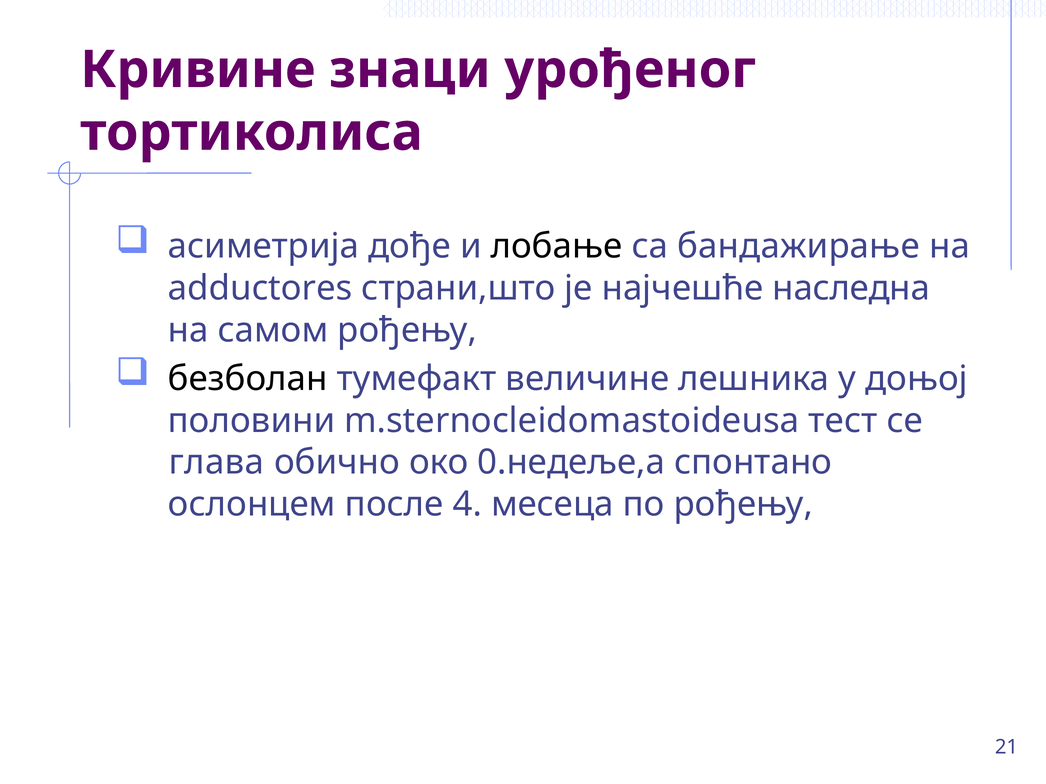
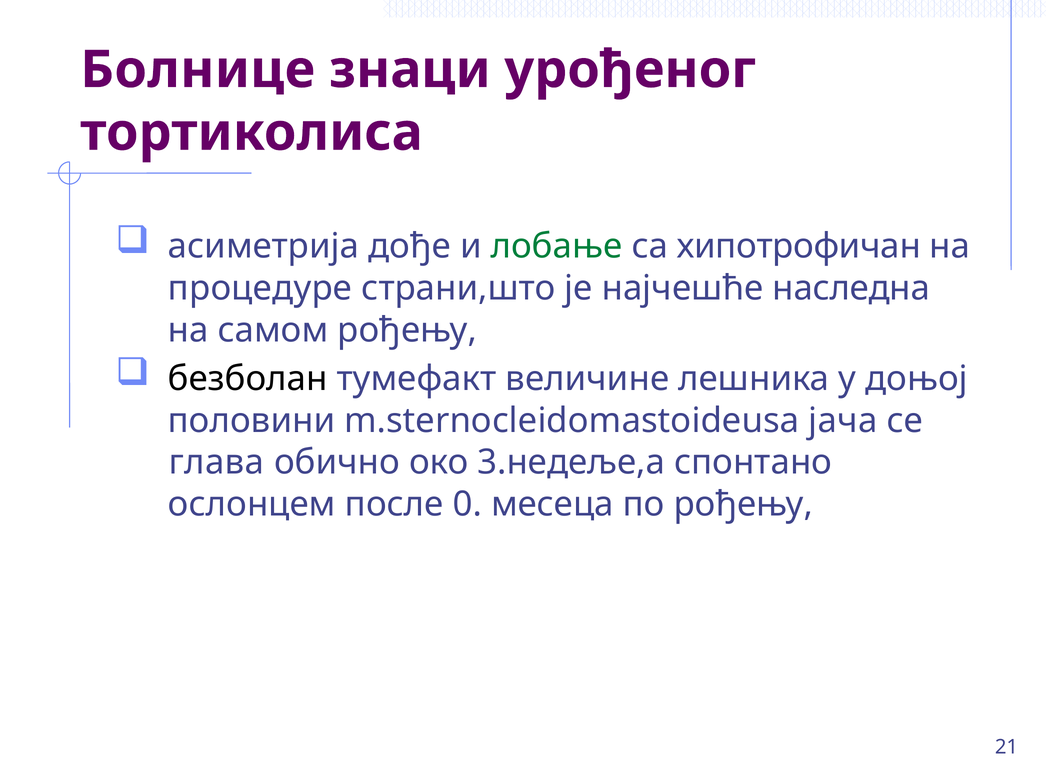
Кривине: Кривине -> Болнице
лобање colour: black -> green
бандажирање: бандажирање -> хипотрофичан
adductores: adductores -> процедуре
тест: тест -> јача
0.недеље,а: 0.недеље,а -> 3.недеље,а
4: 4 -> 0
